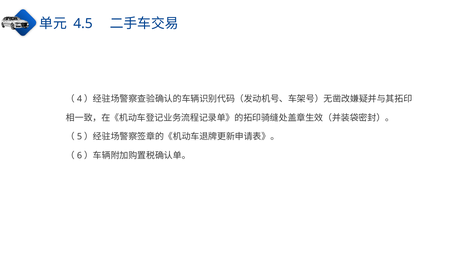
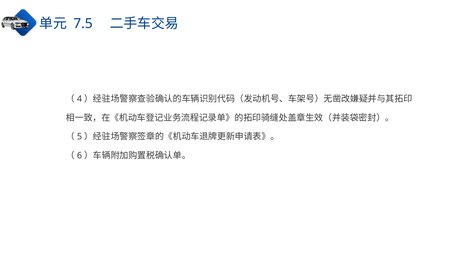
4.5: 4.5 -> 7.5
